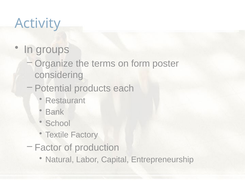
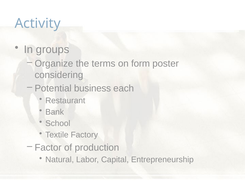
products: products -> business
